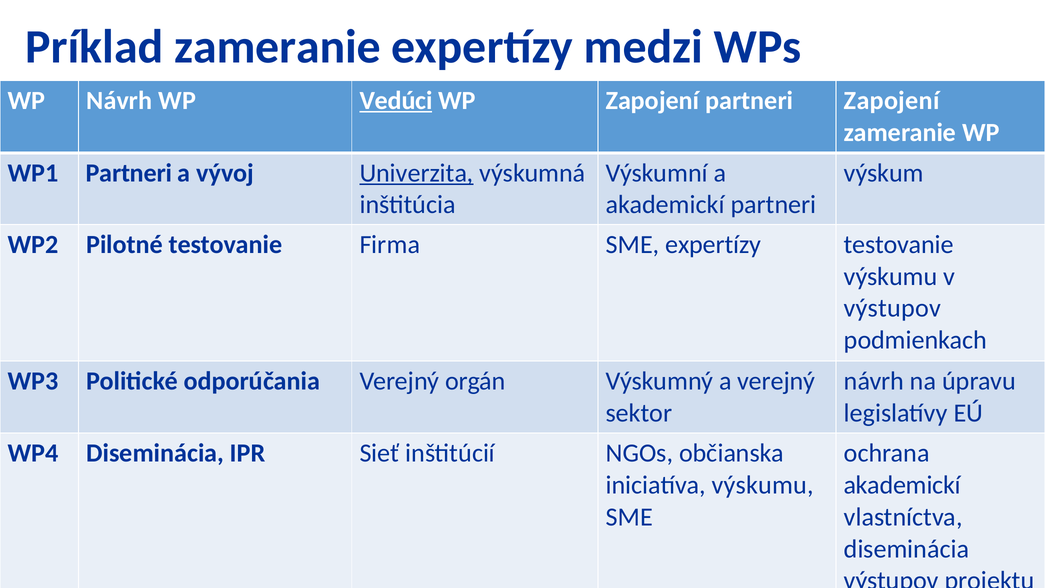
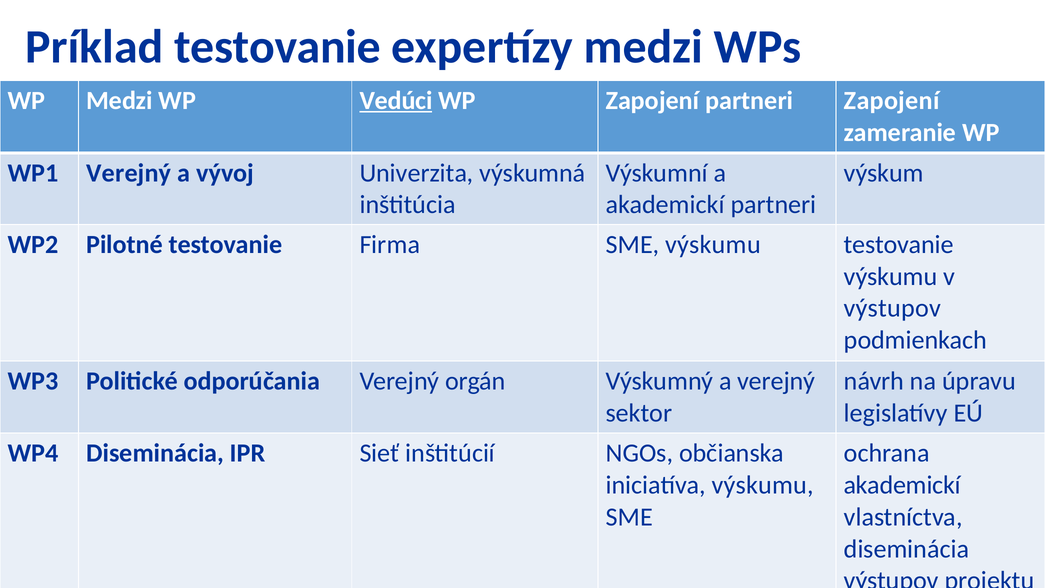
Príklad zameranie: zameranie -> testovanie
WP Návrh: Návrh -> Medzi
WP1 Partneri: Partneri -> Verejný
Univerzita underline: present -> none
SME expertízy: expertízy -> výskumu
